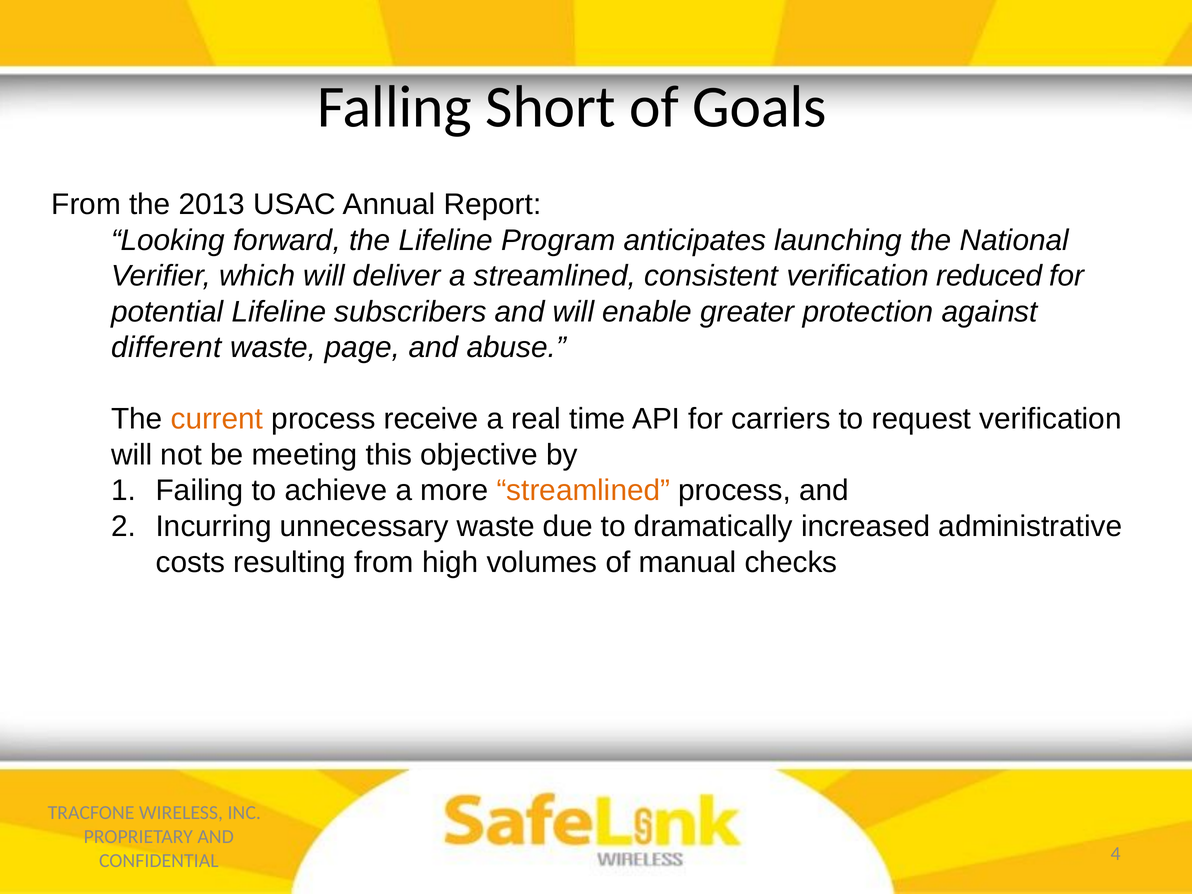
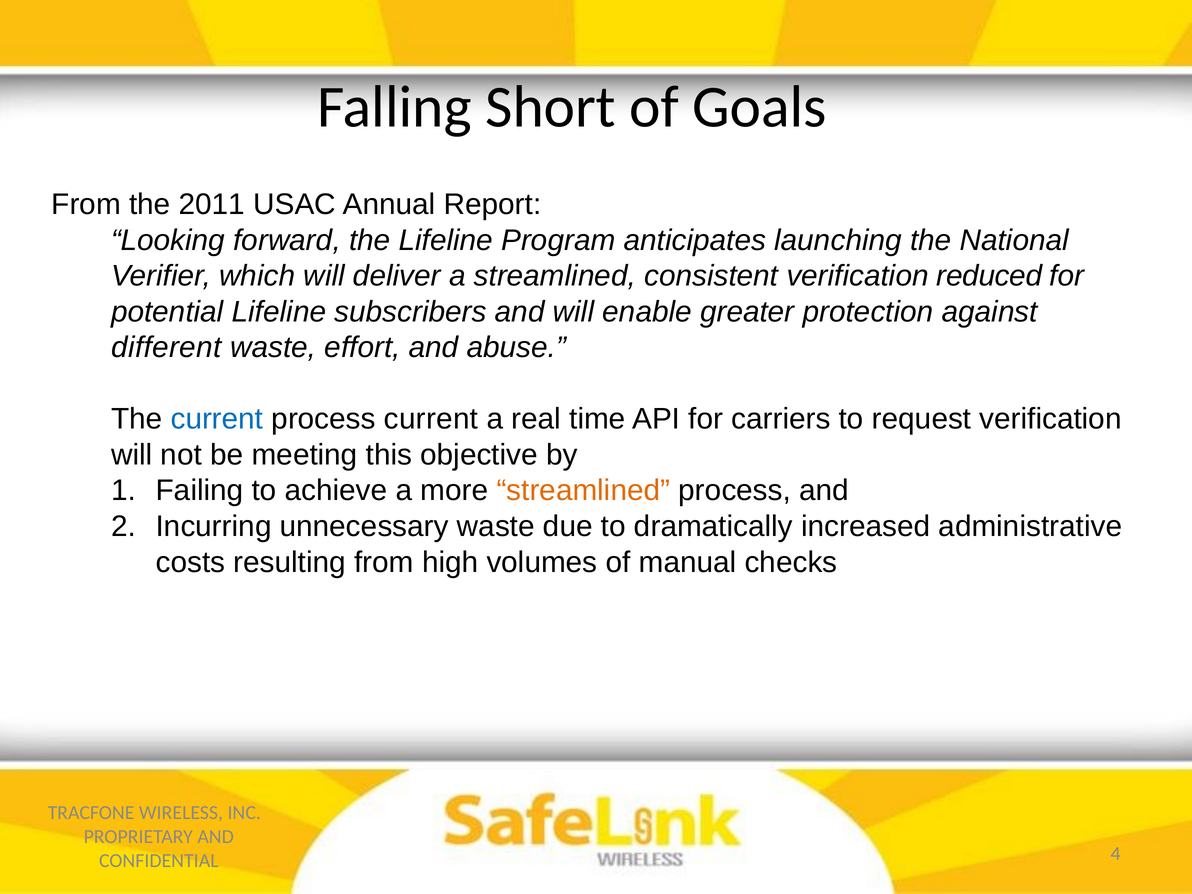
2013: 2013 -> 2011
page: page -> effort
current at (217, 419) colour: orange -> blue
process receive: receive -> current
